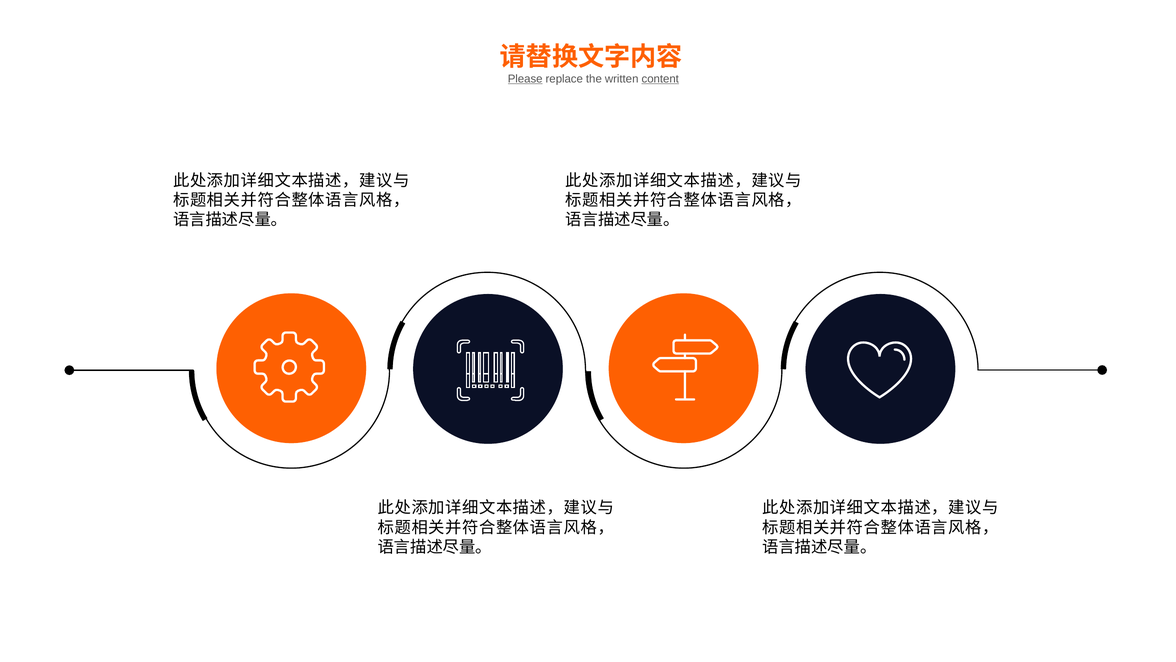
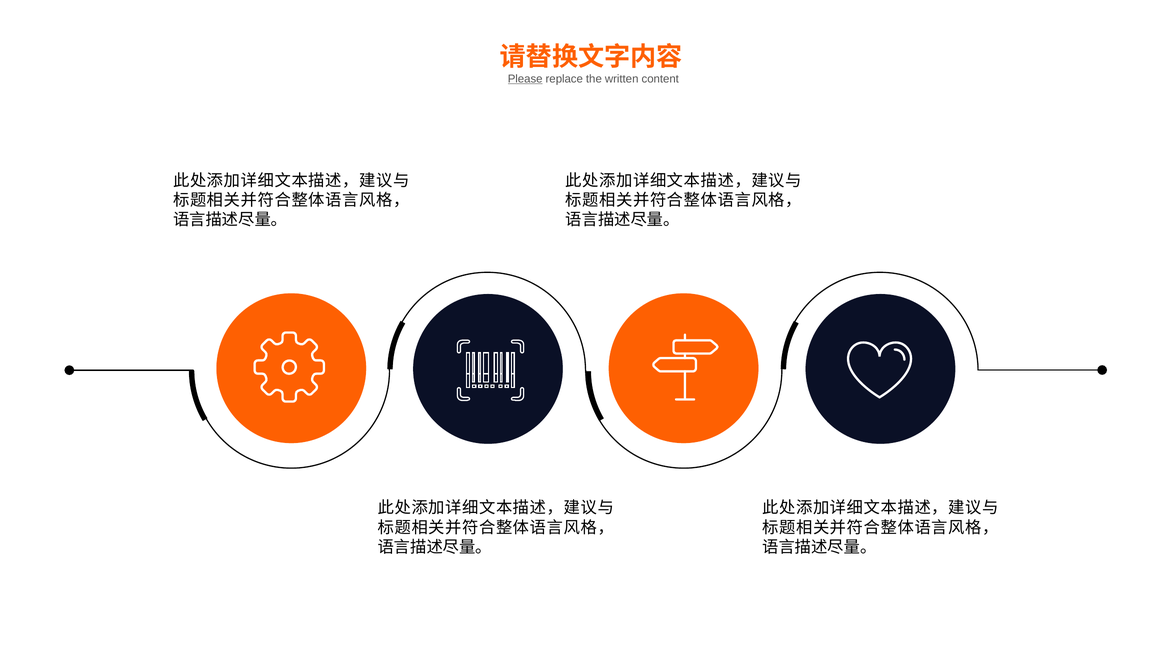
content underline: present -> none
